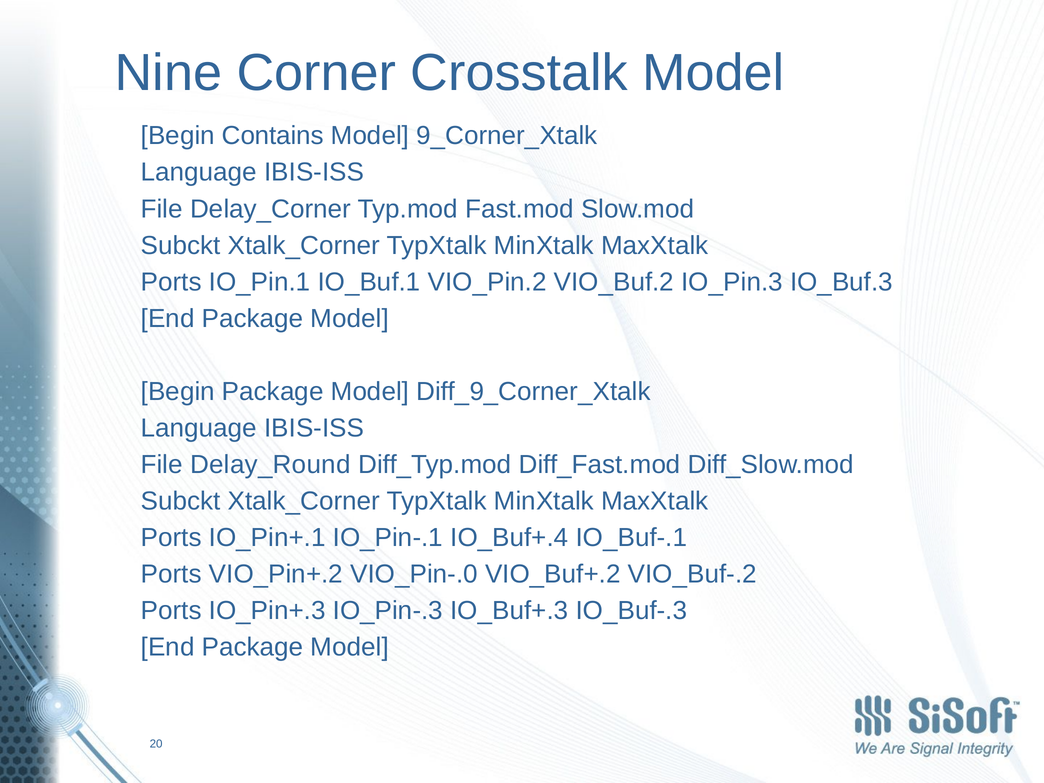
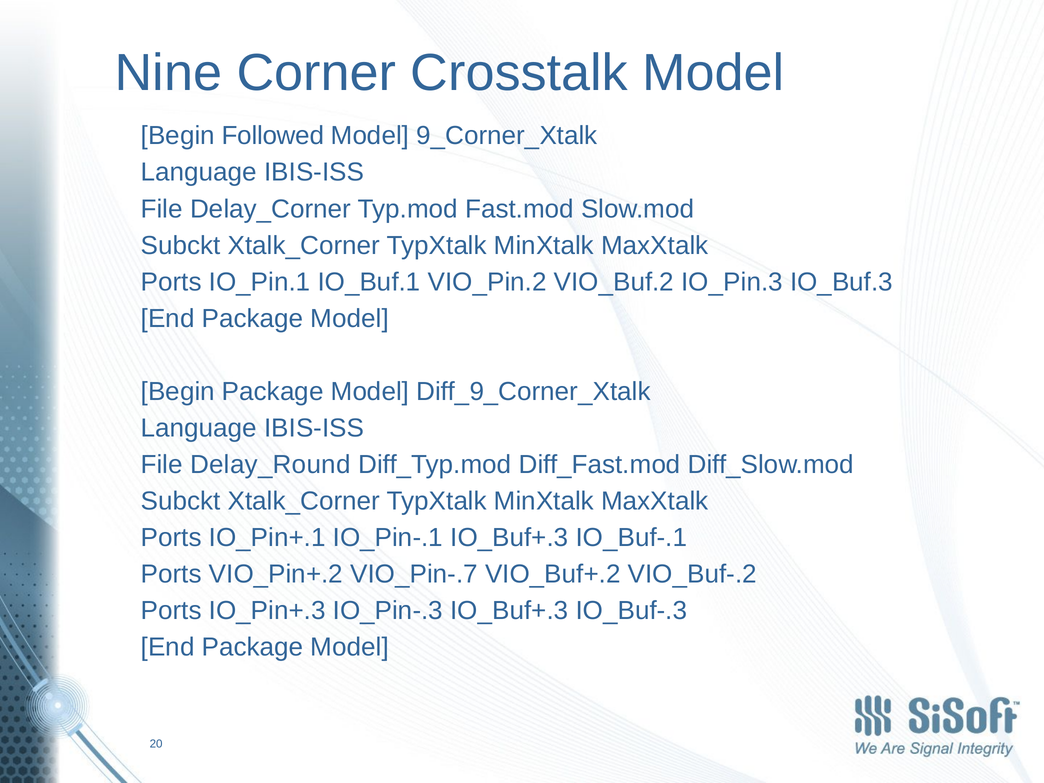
Contains: Contains -> Followed
IO_Pin-.1 IO_Buf+.4: IO_Buf+.4 -> IO_Buf+.3
VIO_Pin-.0: VIO_Pin-.0 -> VIO_Pin-.7
